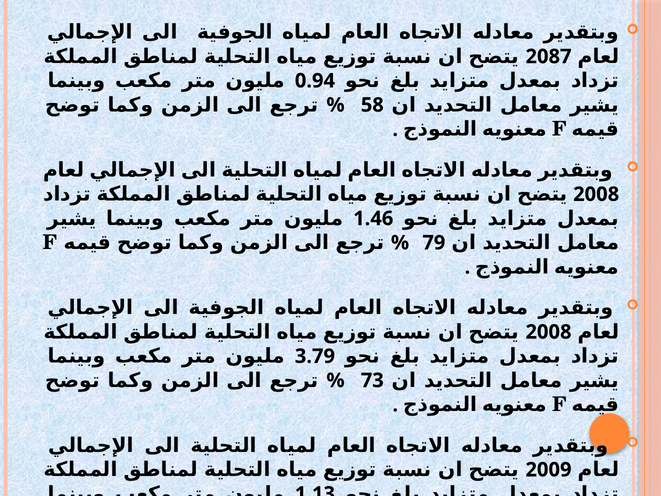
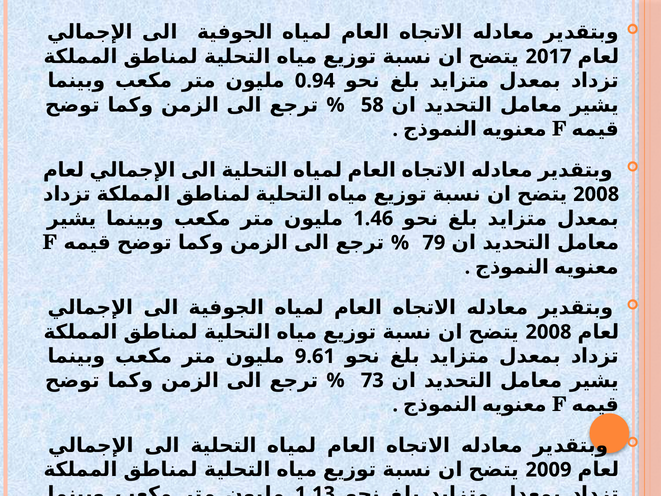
2087: 2087 -> 2017
3.79: 3.79 -> 9.61
